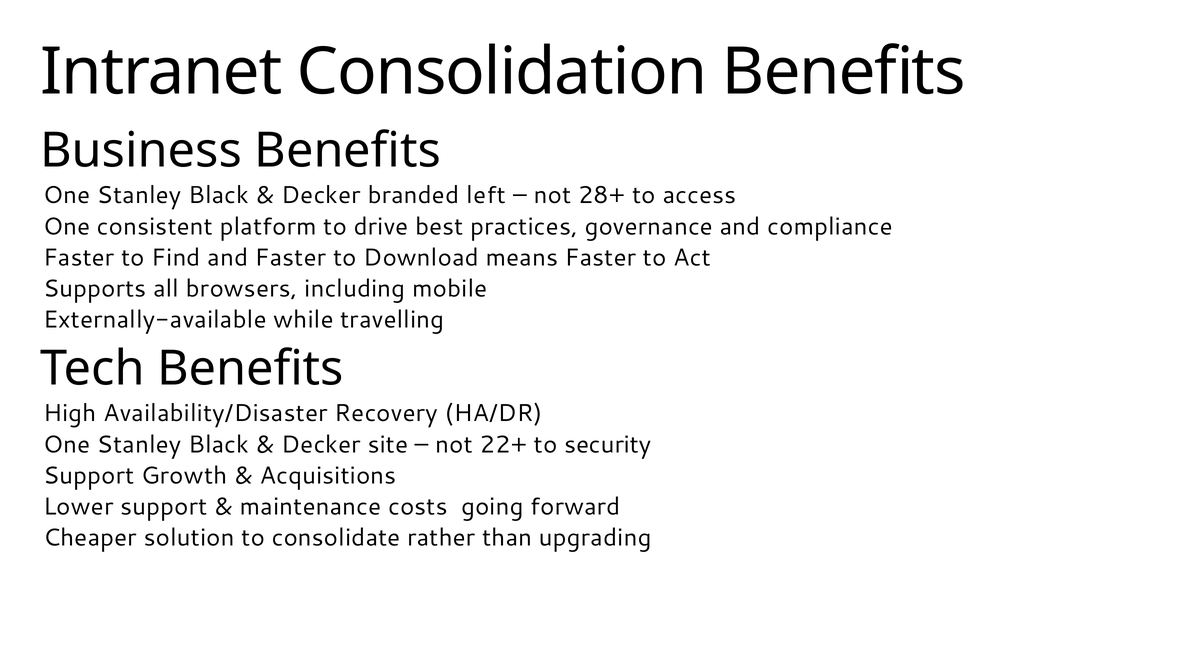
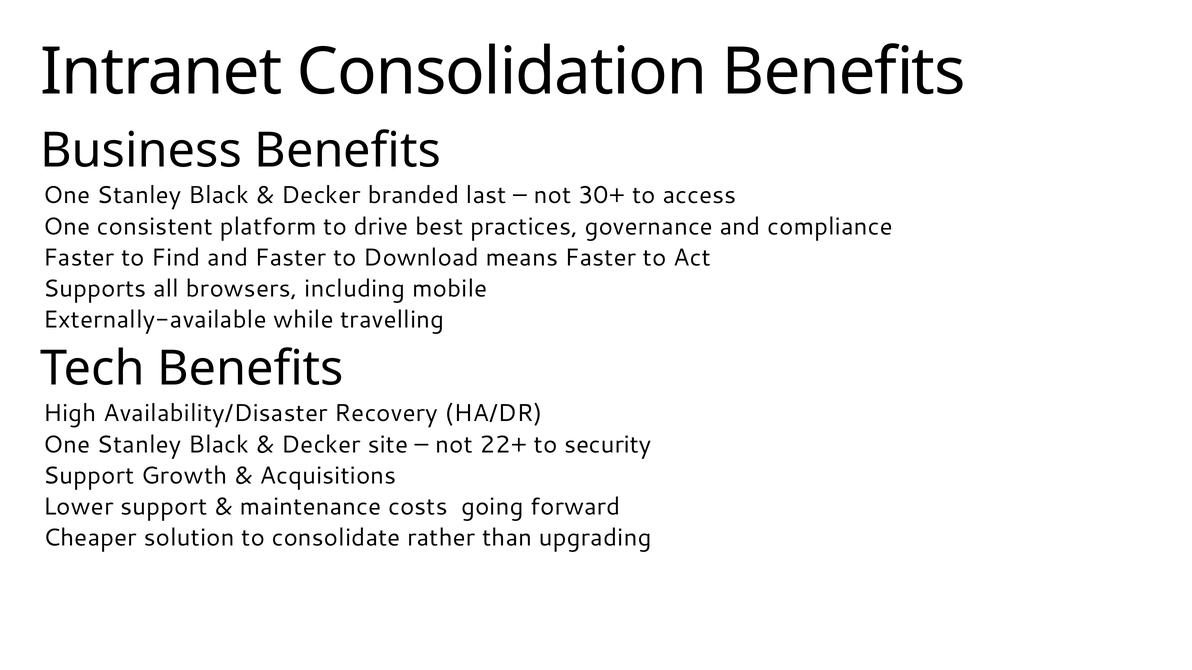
left: left -> last
28+: 28+ -> 30+
